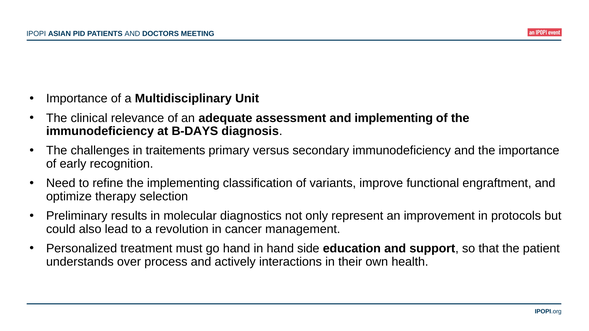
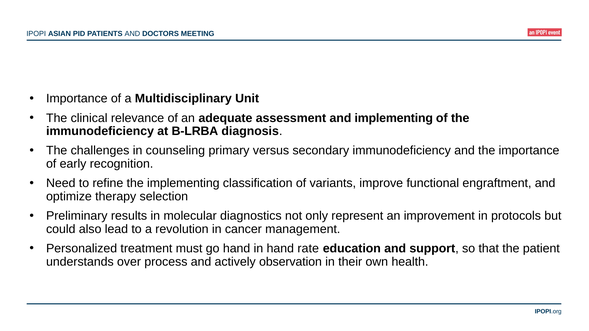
B-DAYS: B-DAYS -> B-LRBA
traitements: traitements -> counseling
side: side -> rate
interactions: interactions -> observation
